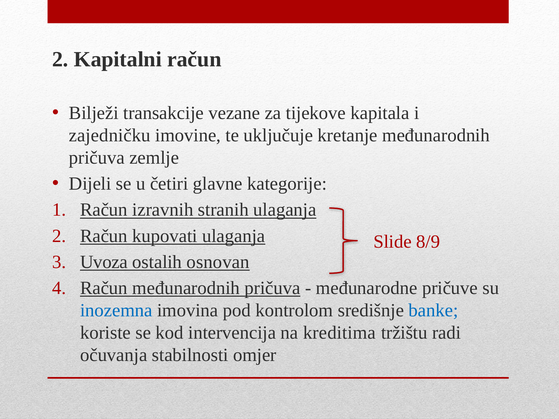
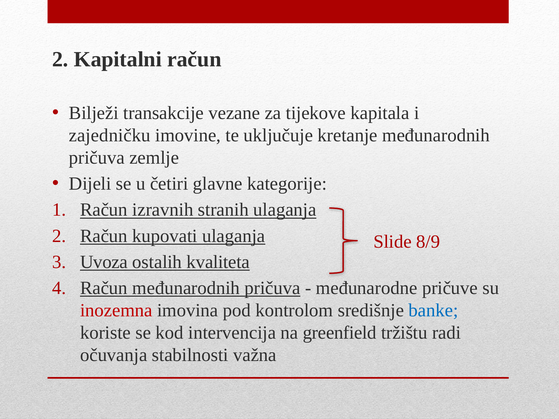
osnovan: osnovan -> kvaliteta
inozemna colour: blue -> red
kreditima: kreditima -> greenfield
omjer: omjer -> važna
